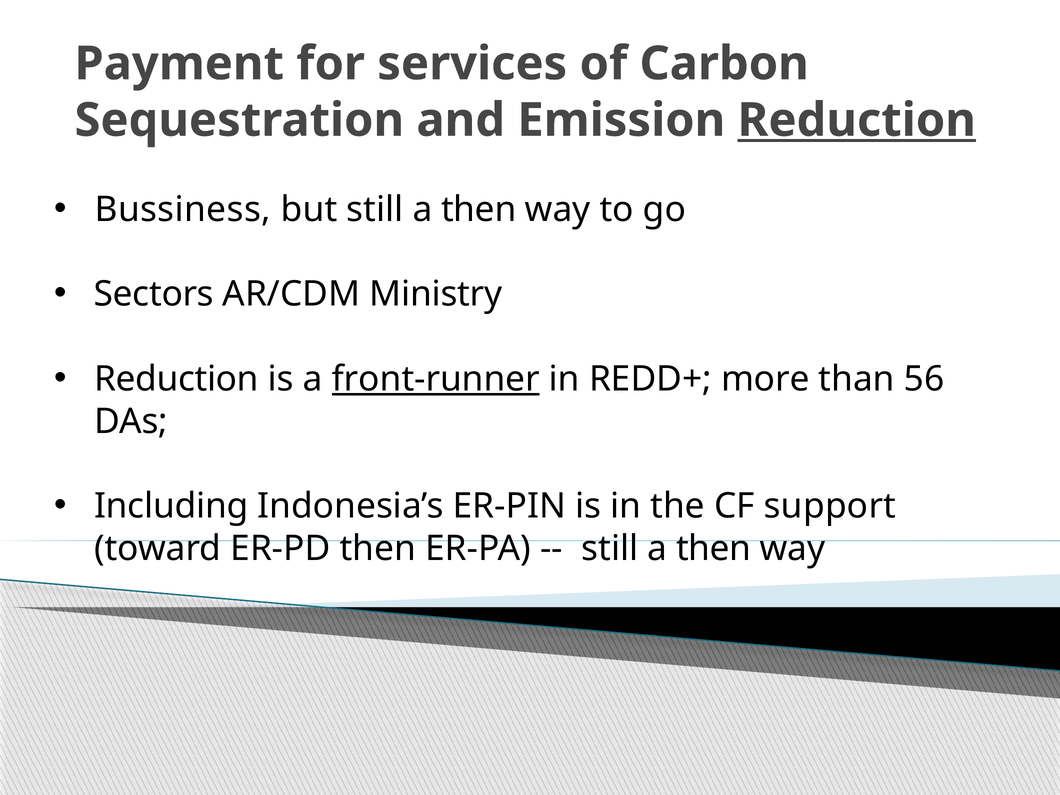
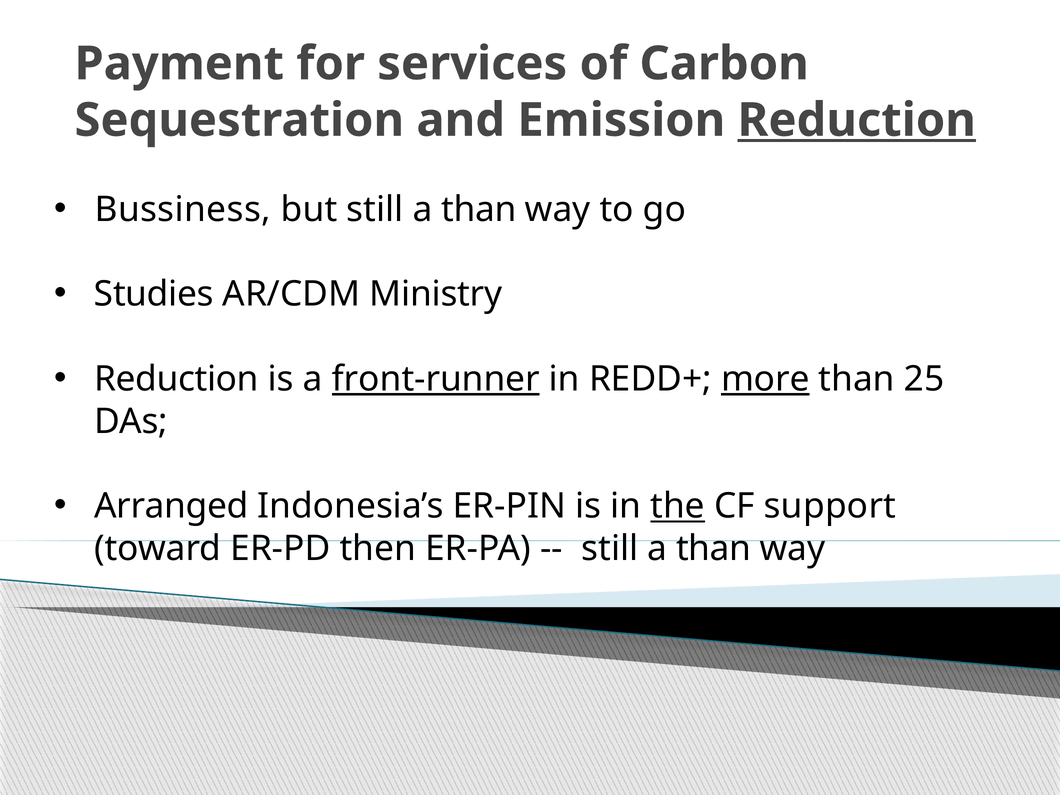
but still a then: then -> than
Sectors: Sectors -> Studies
more underline: none -> present
56: 56 -> 25
Including: Including -> Arranged
the underline: none -> present
then at (714, 549): then -> than
